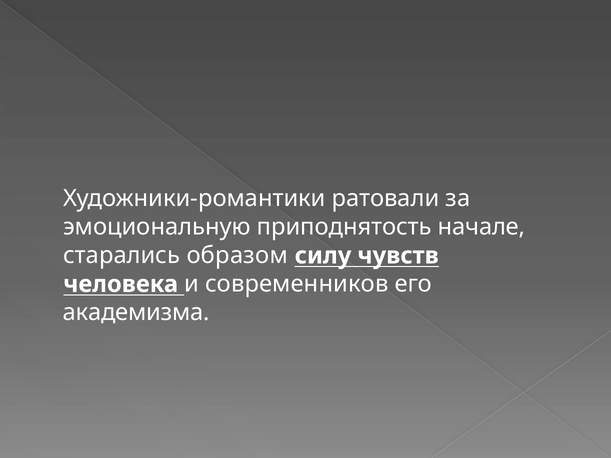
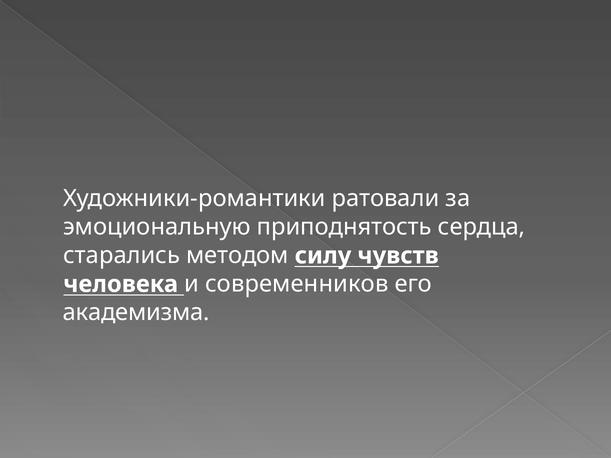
начале: начале -> сердца
образом: образом -> методом
